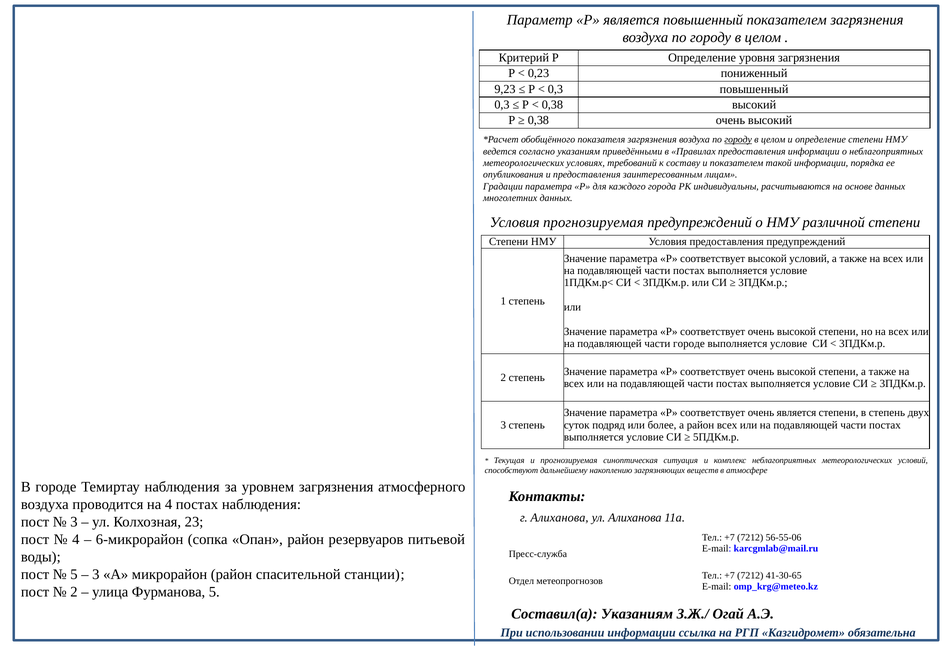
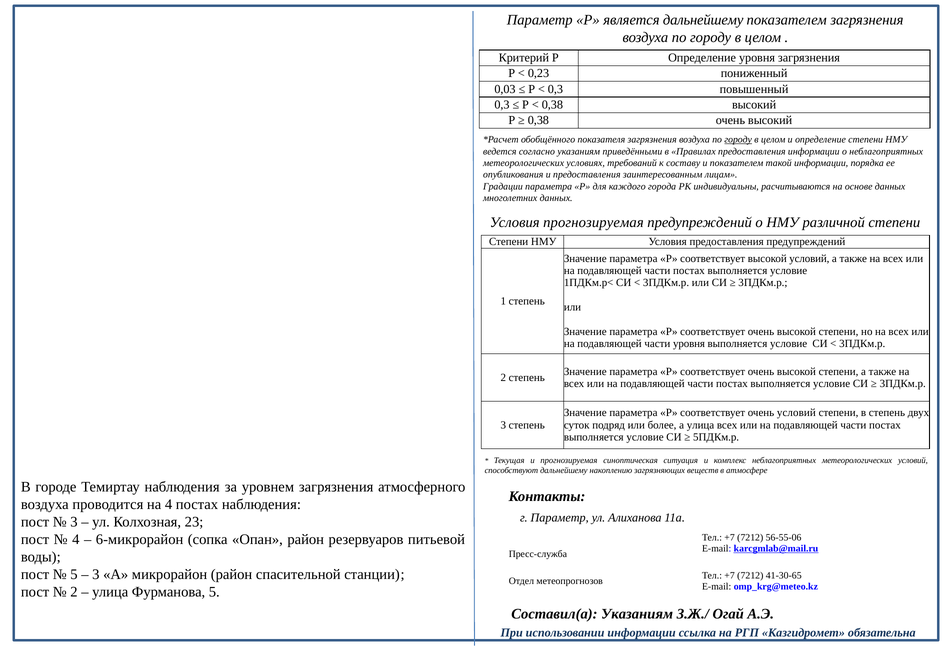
является повышенный: повышенный -> дальнейшему
9,23: 9,23 -> 0,03
части городе: городе -> уровня
очень является: является -> условий
а район: район -> улица
г Алиханова: Алиханова -> Параметр
karcgmlab@mail.ru underline: none -> present
